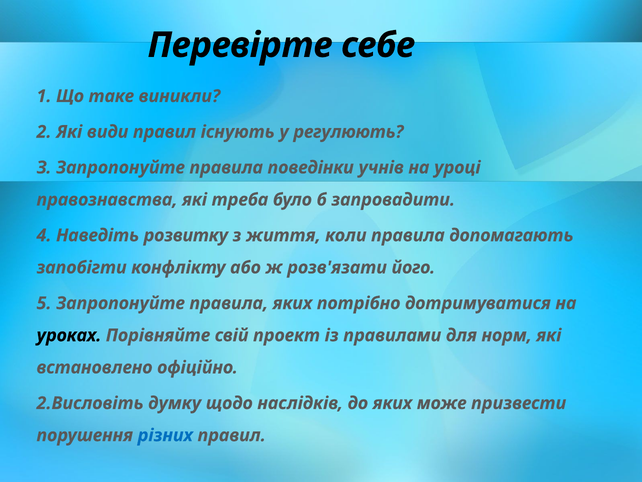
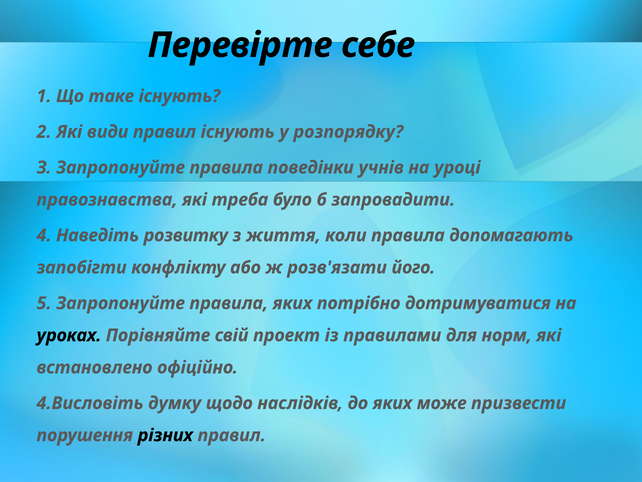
таке виникли: виникли -> існують
регулюють: регулюють -> розпорядку
2.Висловіть: 2.Висловіть -> 4.Висловіть
різних colour: blue -> black
